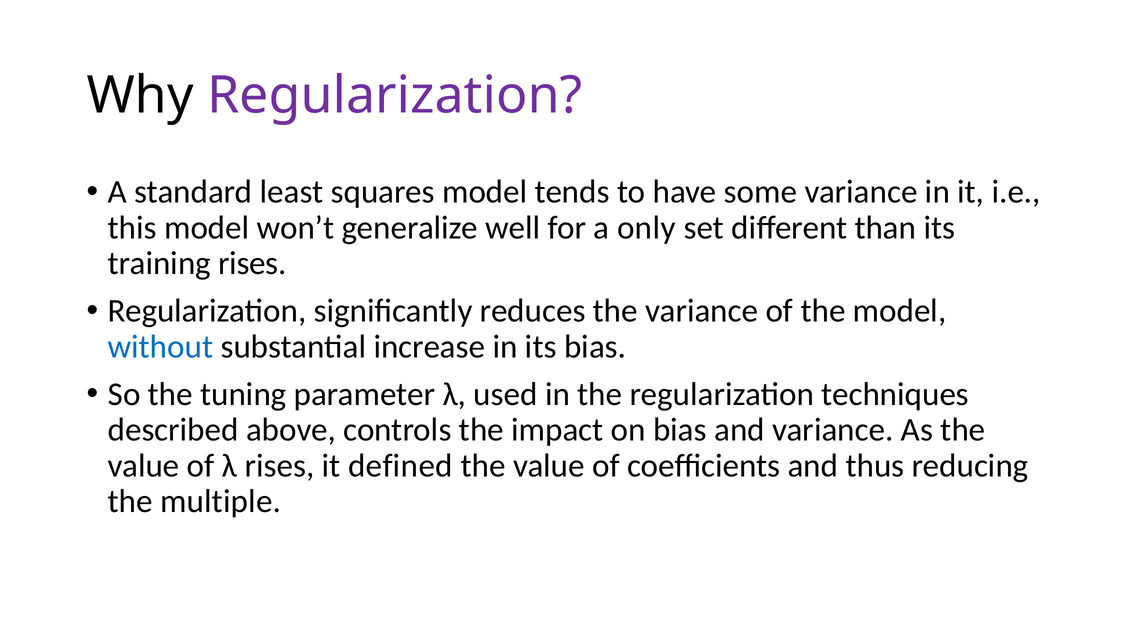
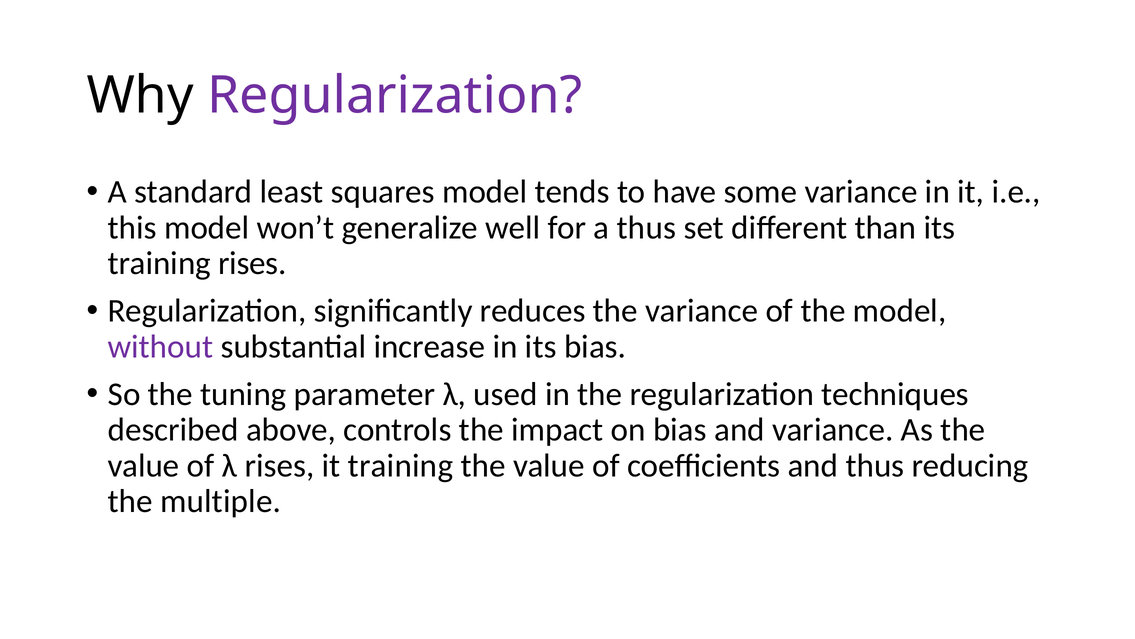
a only: only -> thus
without colour: blue -> purple
it defined: defined -> training
